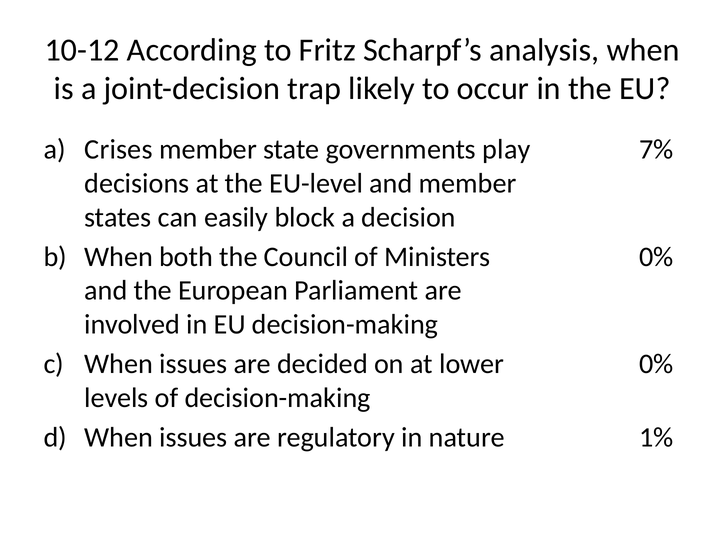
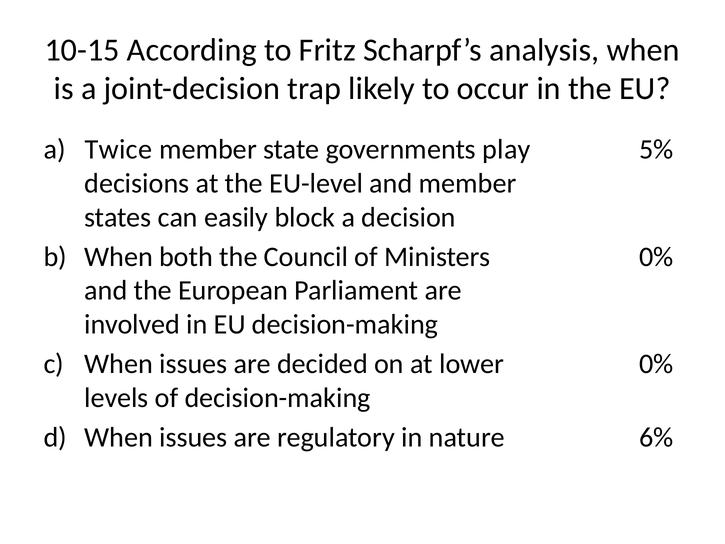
10-12: 10-12 -> 10-15
Crises: Crises -> Twice
7%: 7% -> 5%
1%: 1% -> 6%
